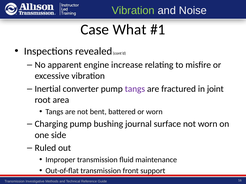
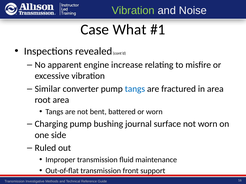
Inertial: Inertial -> Similar
tangs at (135, 89) colour: purple -> blue
in joint: joint -> area
